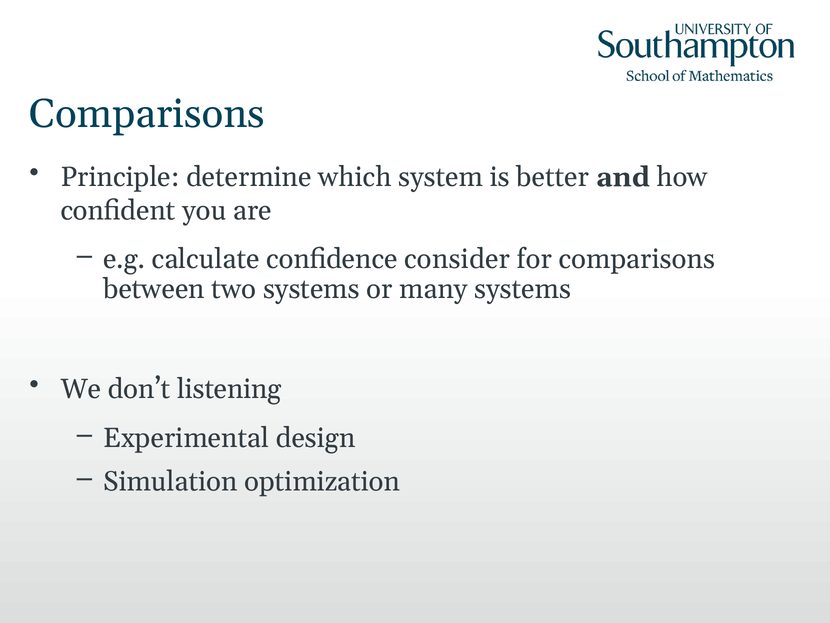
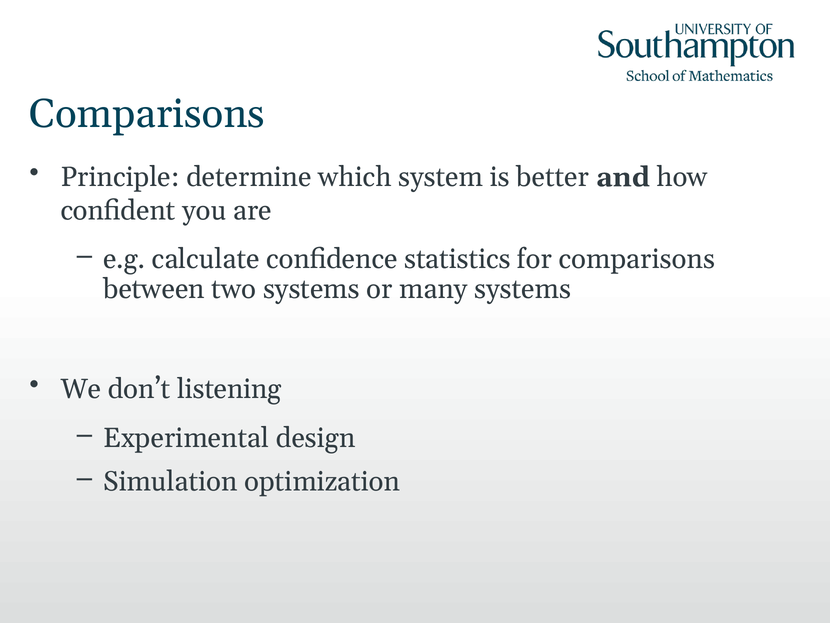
consider: consider -> statistics
